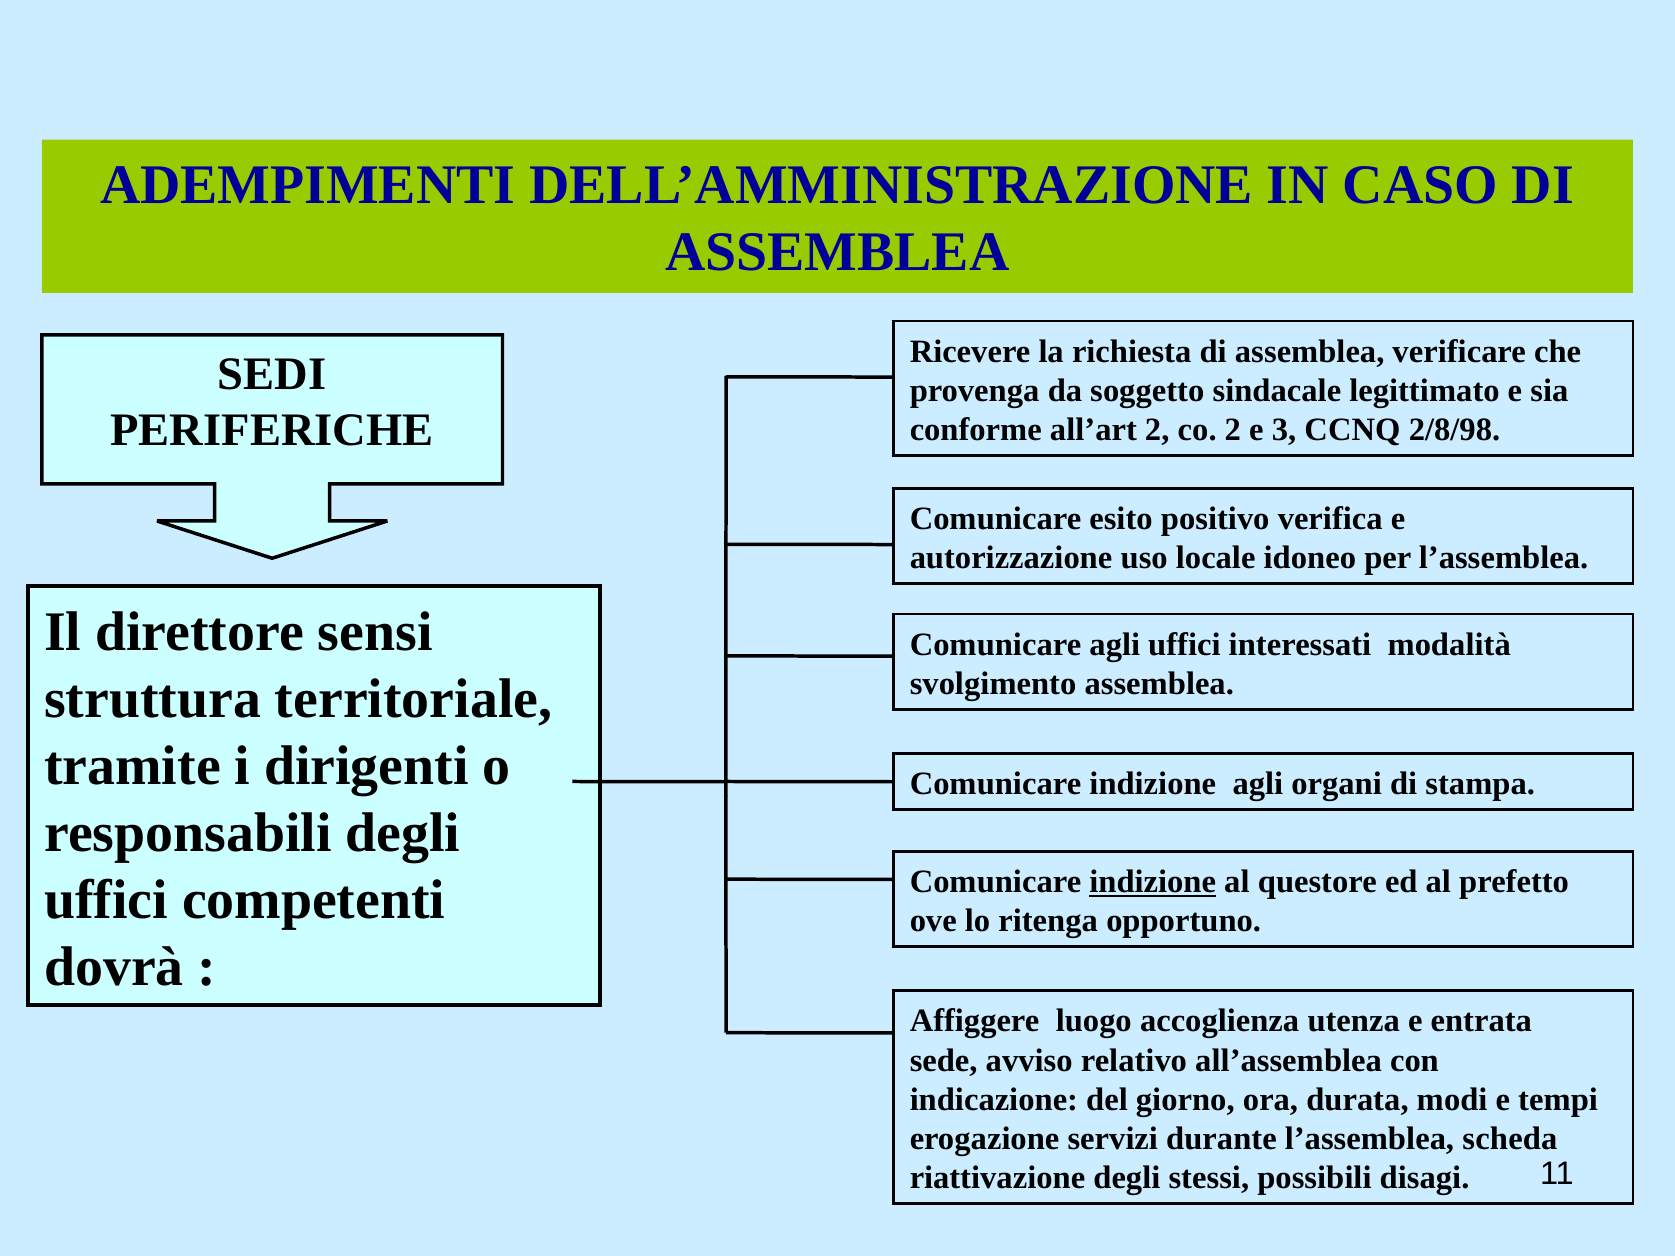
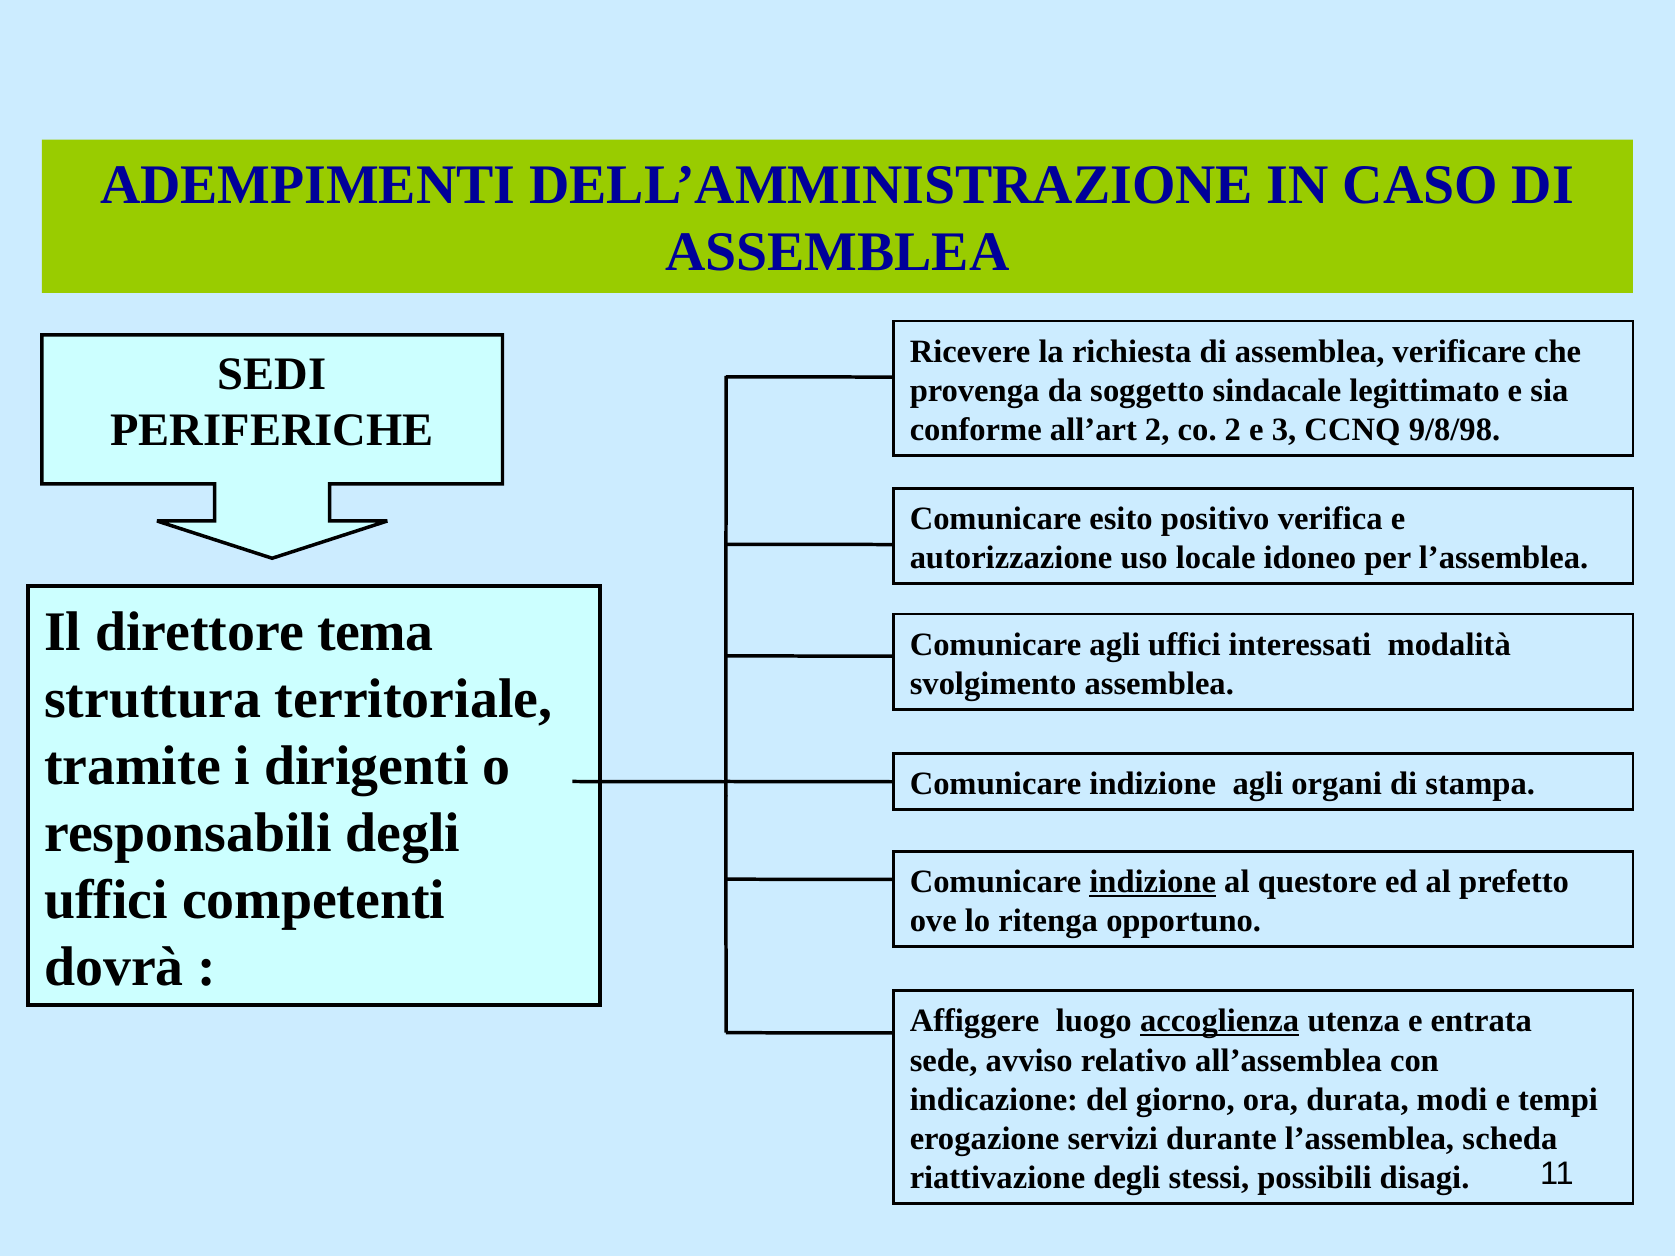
2/8/98: 2/8/98 -> 9/8/98
sensi: sensi -> tema
accoglienza underline: none -> present
